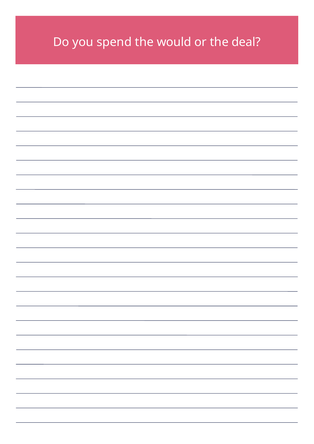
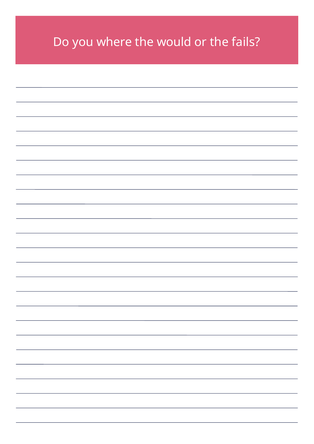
spend: spend -> where
deal: deal -> fails
